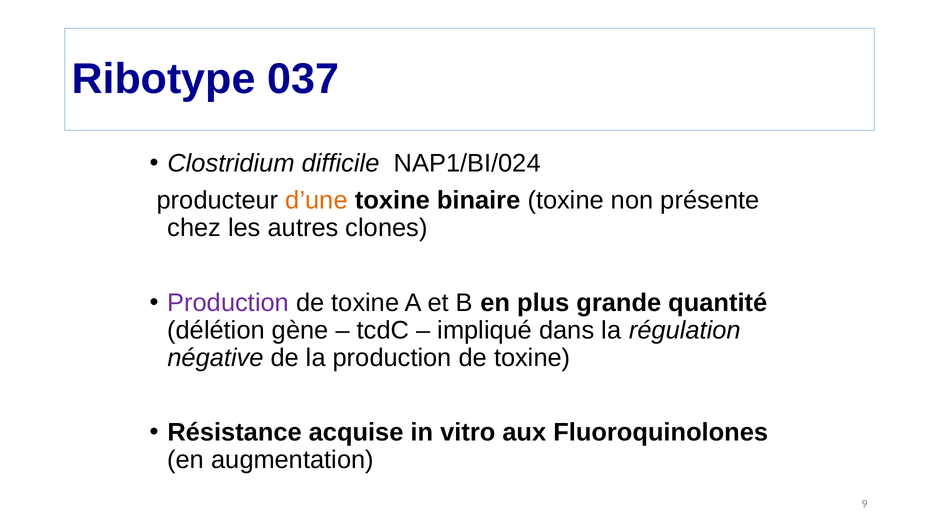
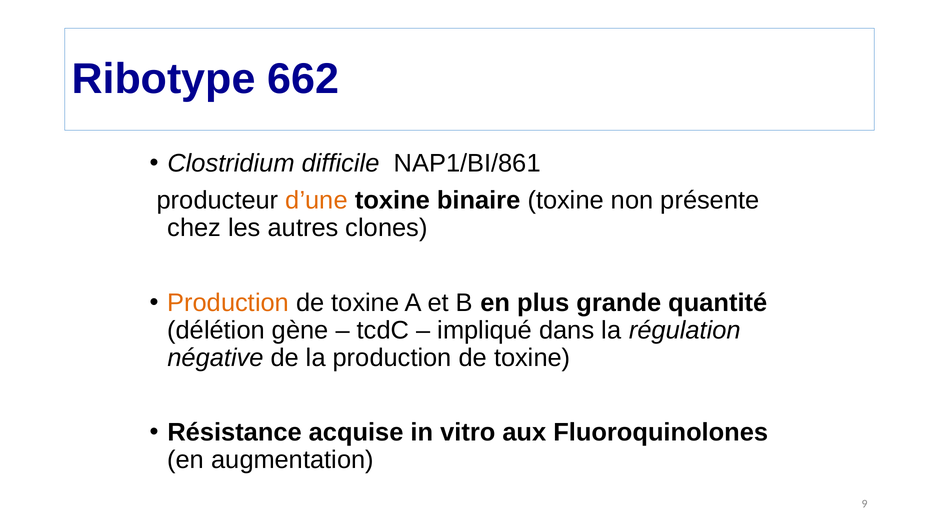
037: 037 -> 662
NAP1/BI/024: NAP1/BI/024 -> NAP1/BI/861
Production at (228, 303) colour: purple -> orange
